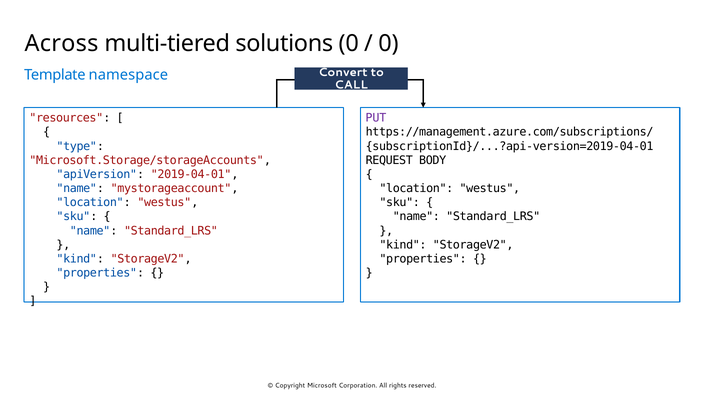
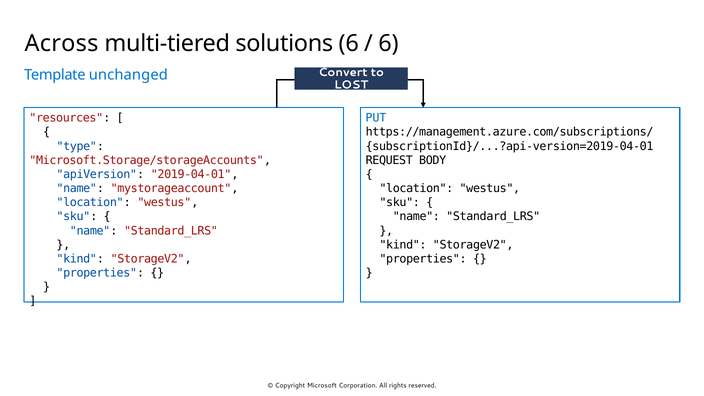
solutions 0: 0 -> 6
0 at (388, 43): 0 -> 6
namespace: namespace -> unchanged
CALL: CALL -> LOST
PUT colour: purple -> blue
